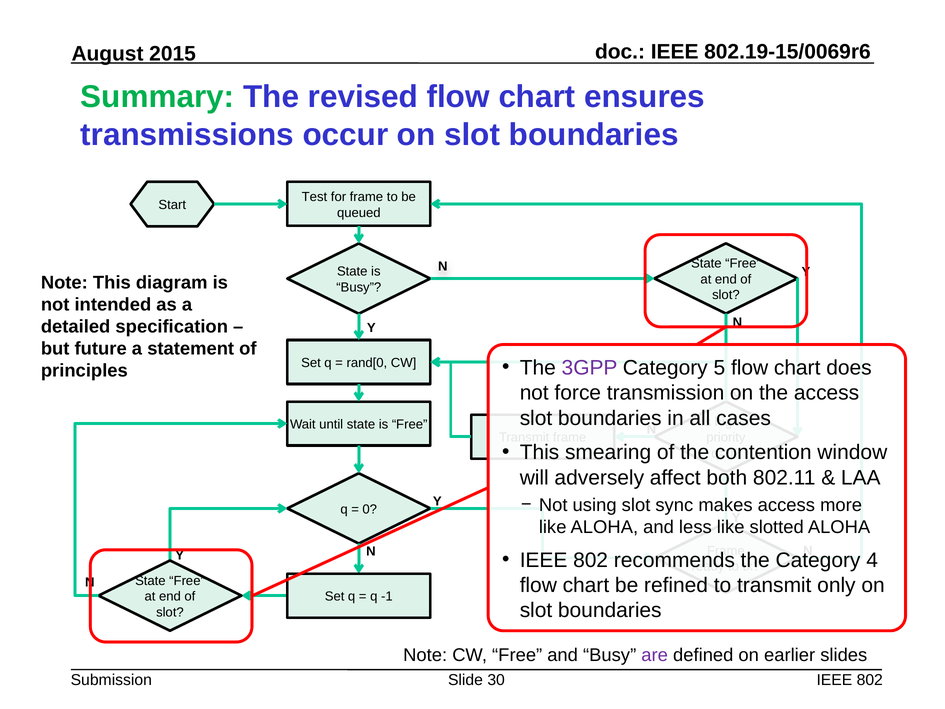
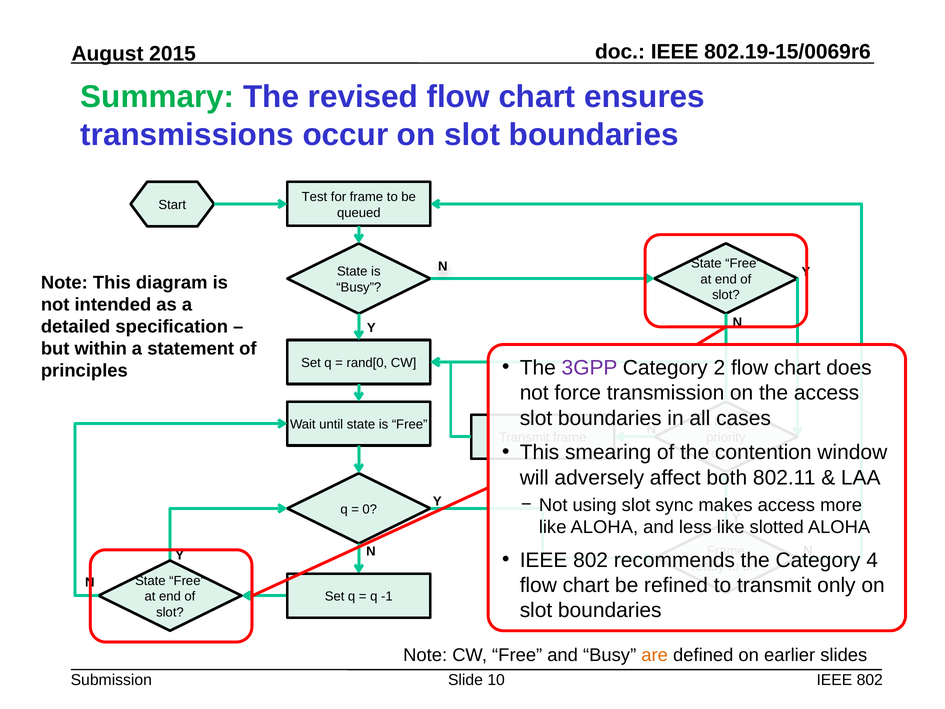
future: future -> within
5: 5 -> 2
are colour: purple -> orange
30: 30 -> 10
